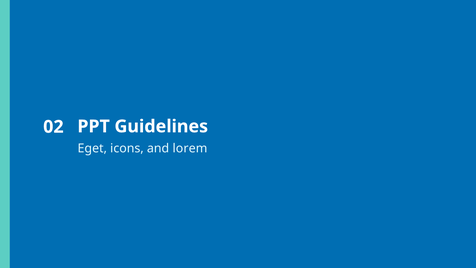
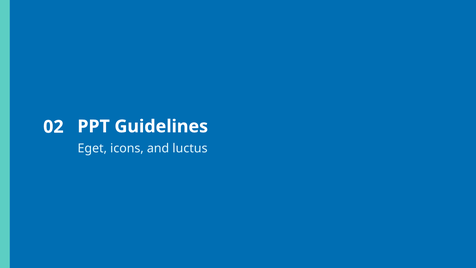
lorem: lorem -> luctus
